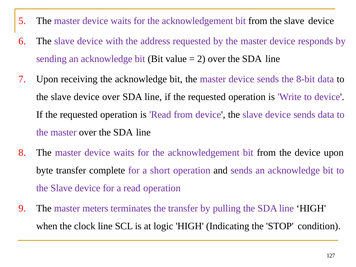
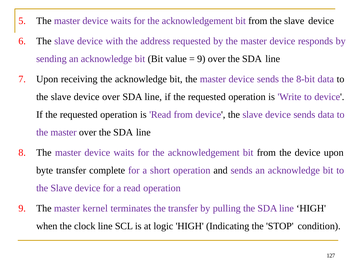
2 at (201, 59): 2 -> 9
meters: meters -> kernel
